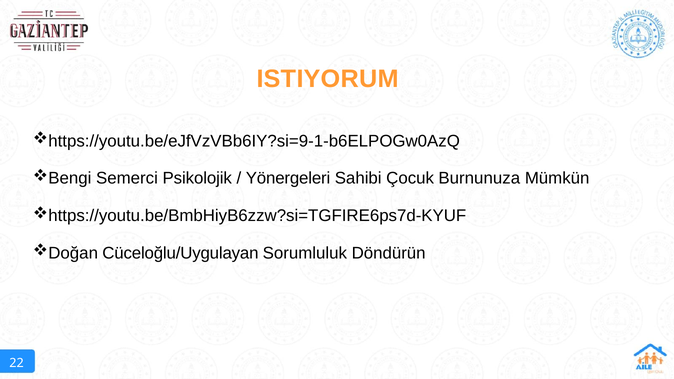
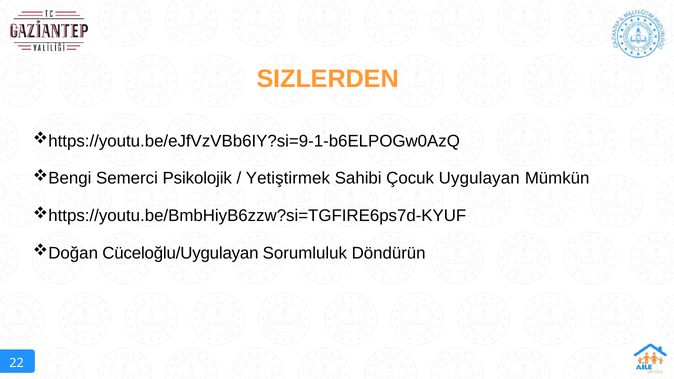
ISTIYORUM: ISTIYORUM -> SIZLERDEN
Yönergeleri: Yönergeleri -> Yetiştirmek
Burnunuza: Burnunuza -> Uygulayan
